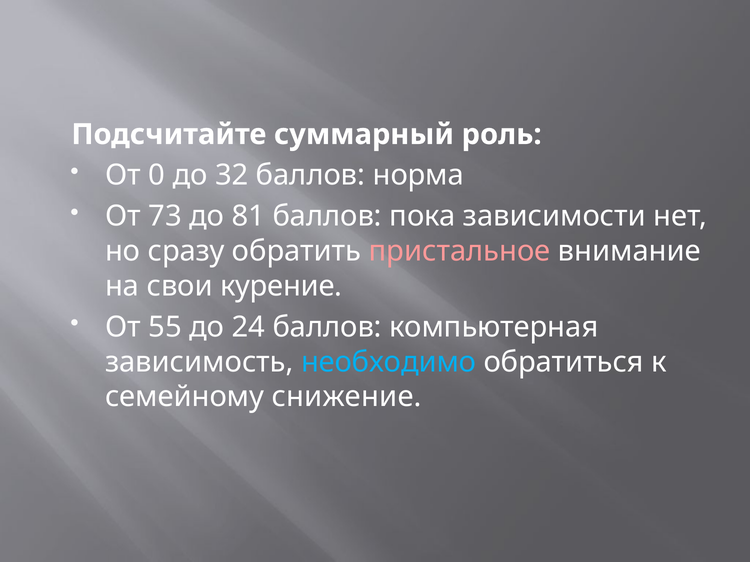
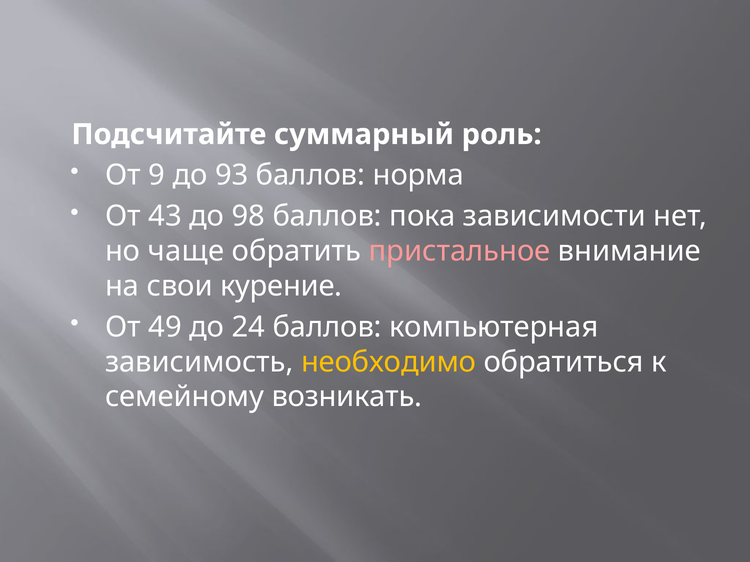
0: 0 -> 9
32: 32 -> 93
73: 73 -> 43
81: 81 -> 98
сразу: сразу -> чаще
55: 55 -> 49
необходимо colour: light blue -> yellow
снижение: снижение -> возникать
